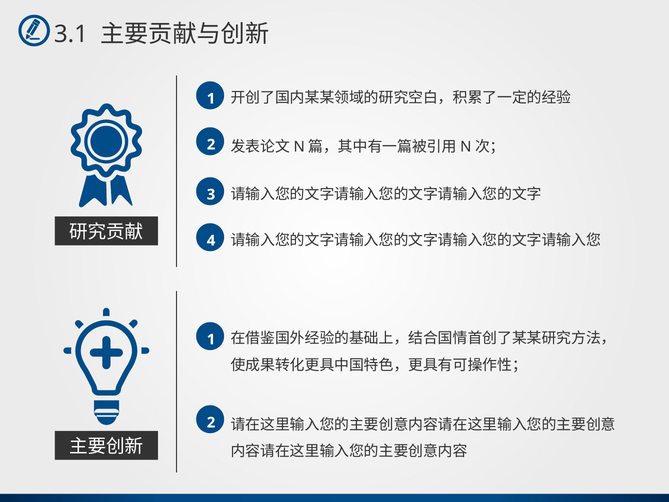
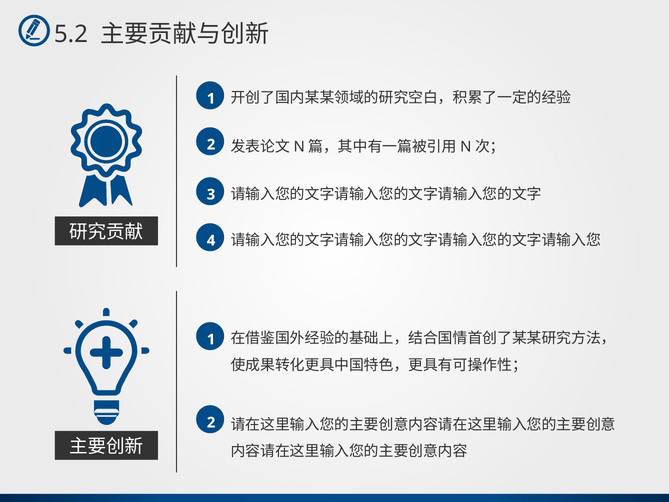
3.1: 3.1 -> 5.2
